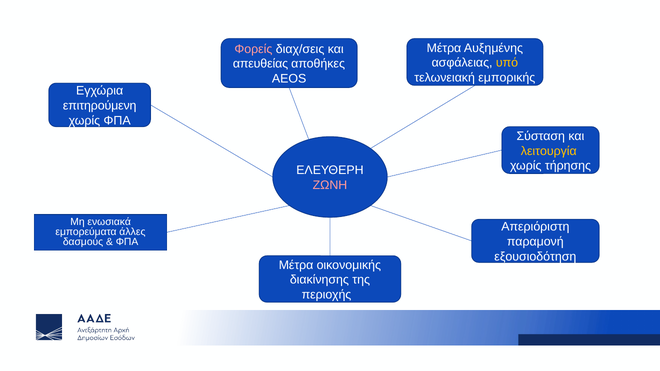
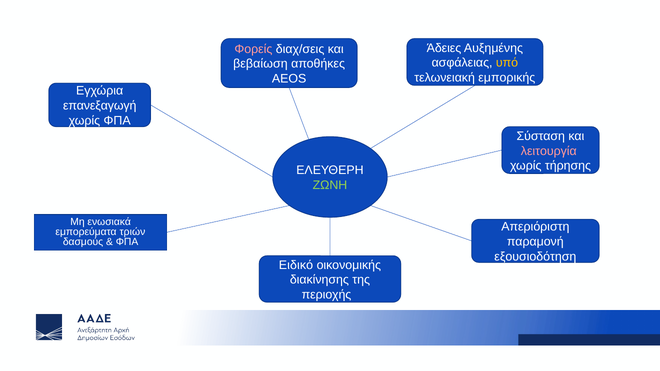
Μέτρα at (444, 48): Μέτρα -> Άδειες
απευθείας: απευθείας -> βεβαίωση
επιτηρούμενη: επιτηρούμενη -> επανεξαγωγή
λειτουργία colour: yellow -> pink
ΖΩΝΗ colour: pink -> light green
άλλες: άλλες -> τριών
Μέτρα at (296, 265): Μέτρα -> Ειδικό
